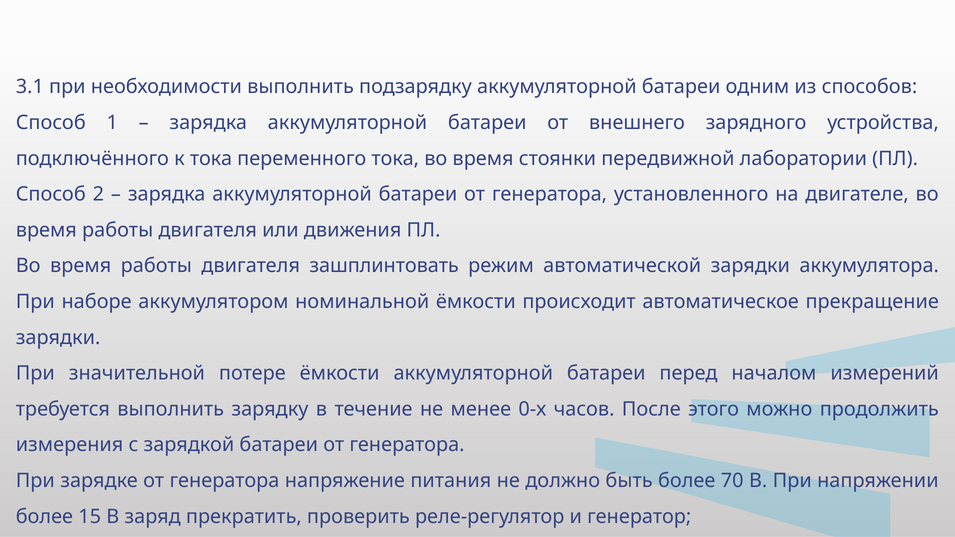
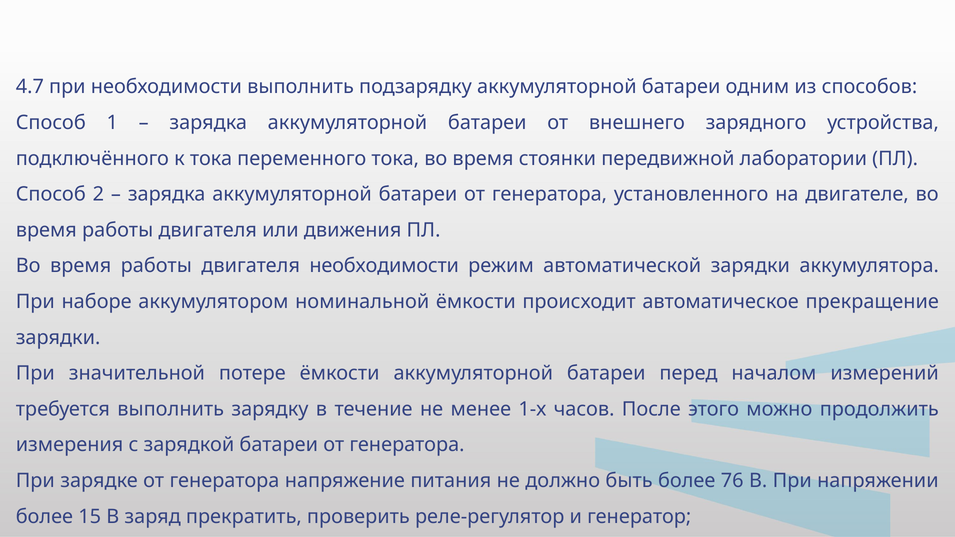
3.1: 3.1 -> 4.7
двигателя зашплинтовать: зашплинтовать -> необходимости
0-х: 0-х -> 1-х
70: 70 -> 76
